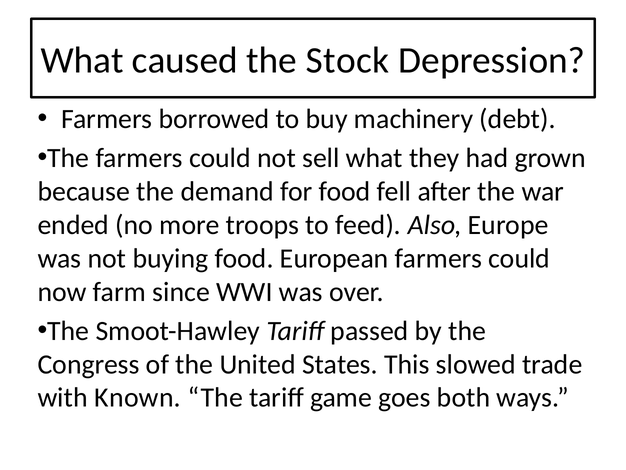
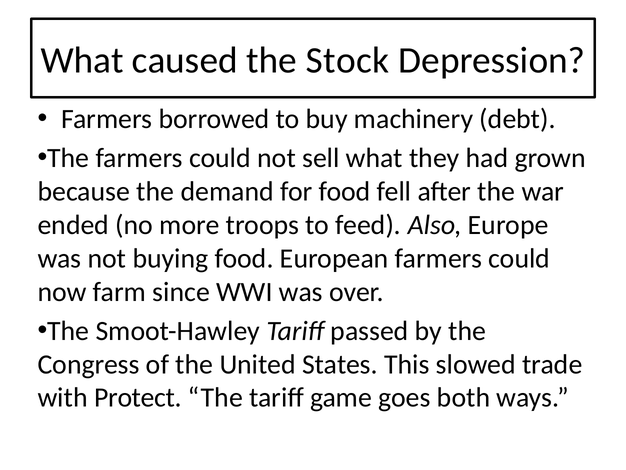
Known: Known -> Protect
